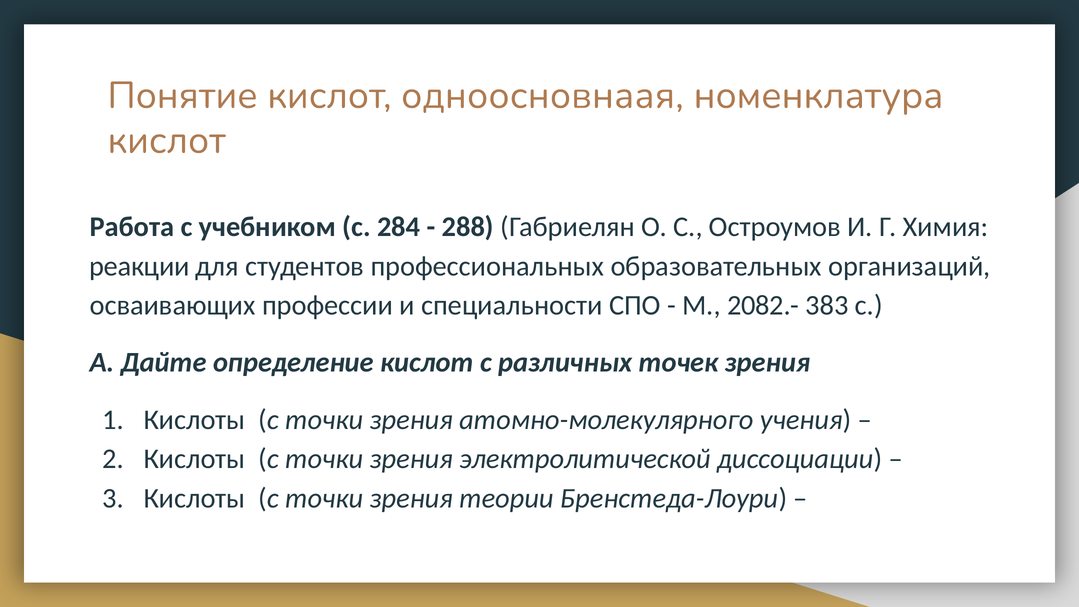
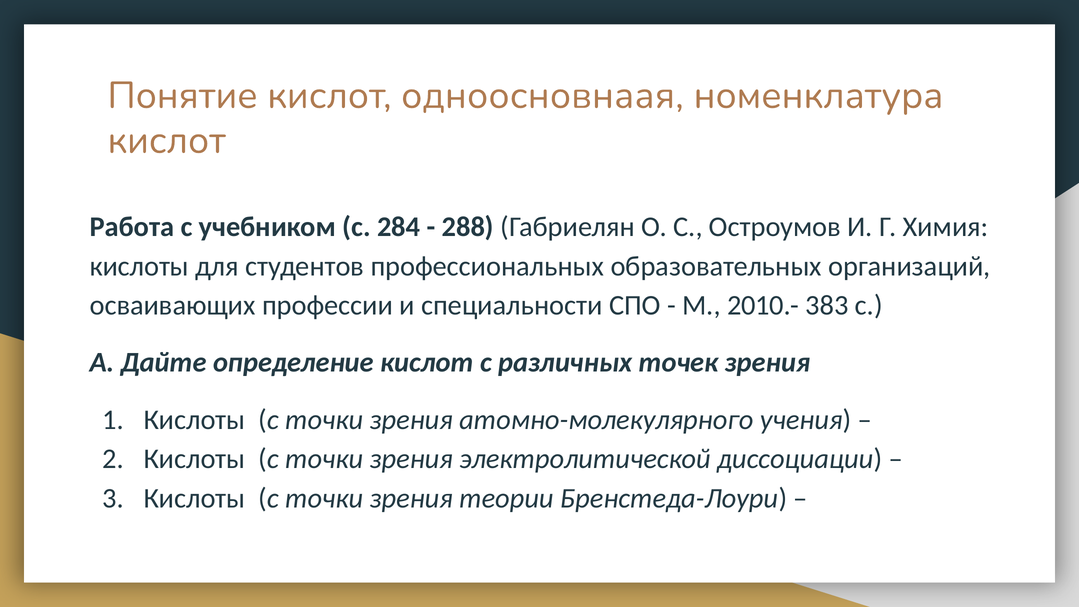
реакции at (139, 266): реакции -> кислоты
2082.-: 2082.- -> 2010.-
